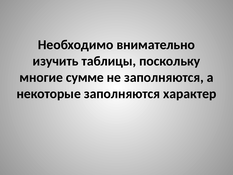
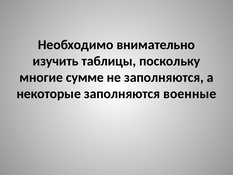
характер: характер -> военные
